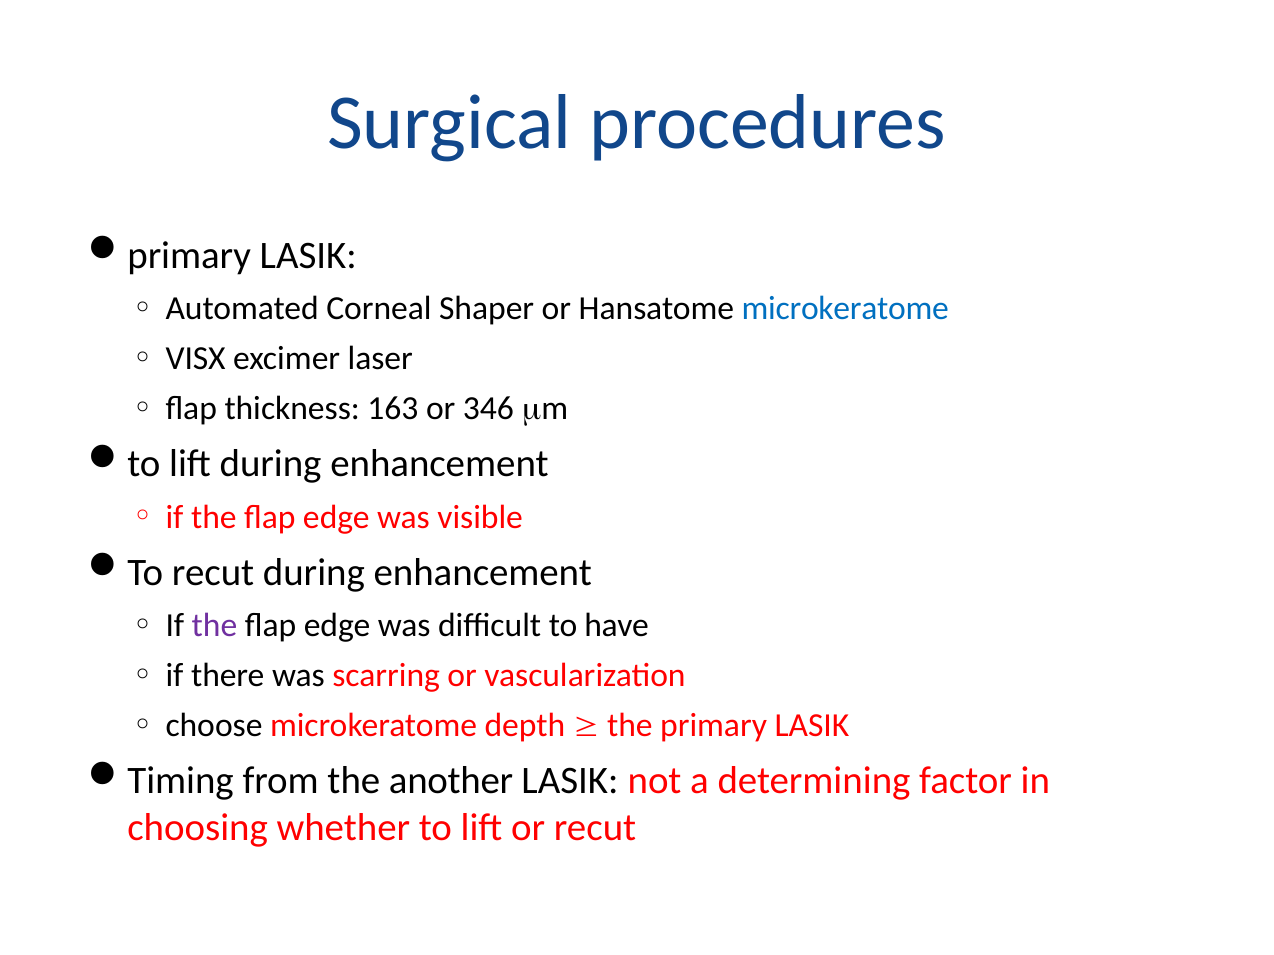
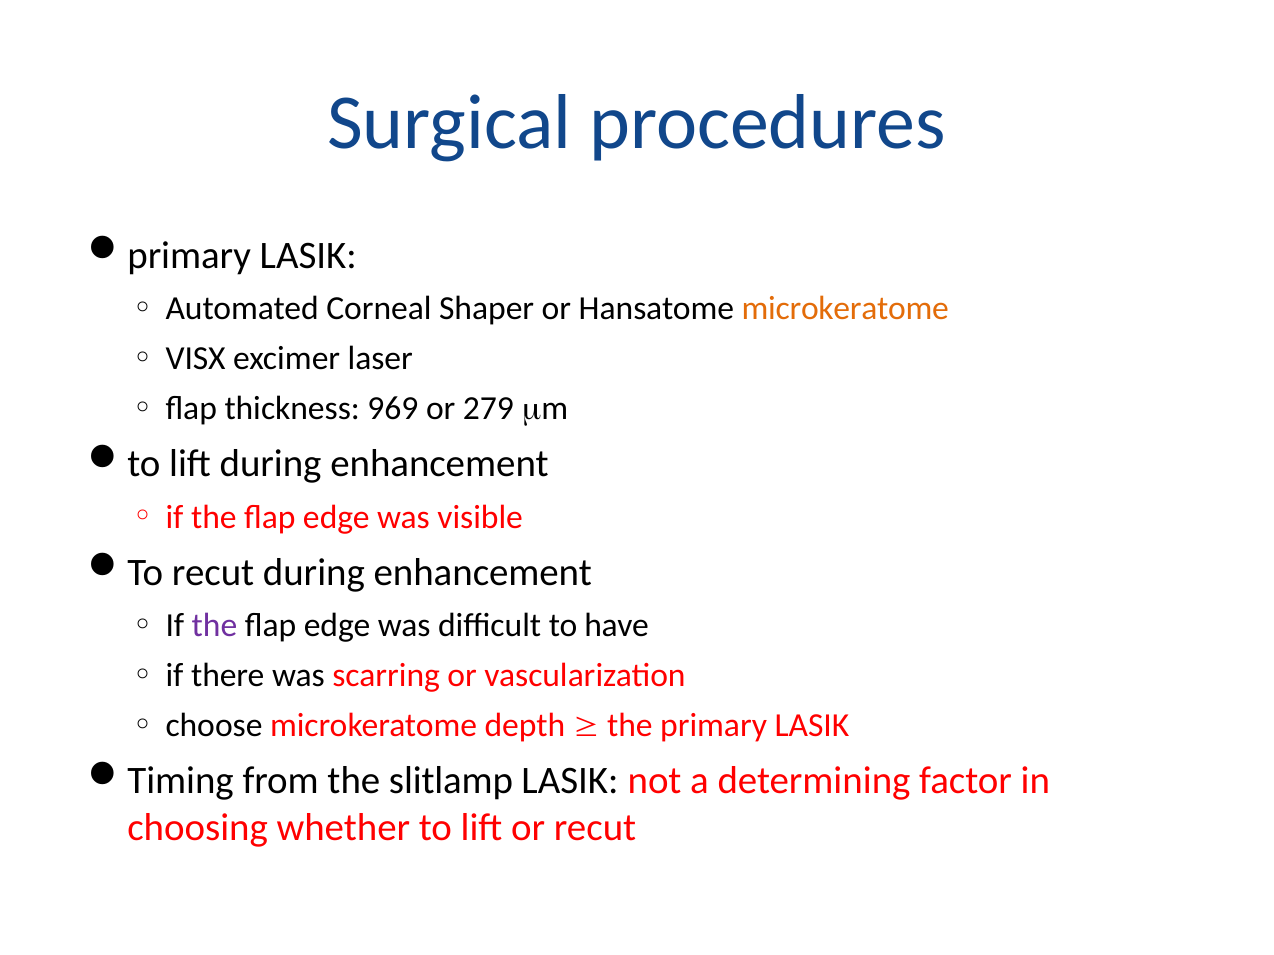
microkeratome at (845, 308) colour: blue -> orange
163: 163 -> 969
346: 346 -> 279
another: another -> slitlamp
